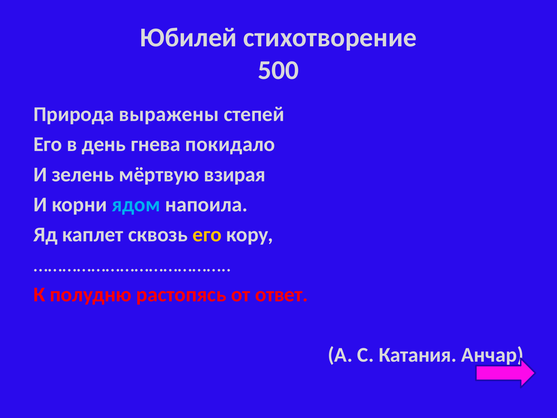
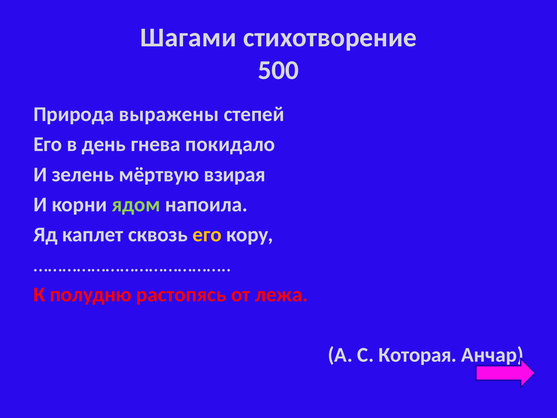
Юбилей: Юбилей -> Шагами
ядом colour: light blue -> light green
ответ: ответ -> лежа
Катания: Катания -> Которая
